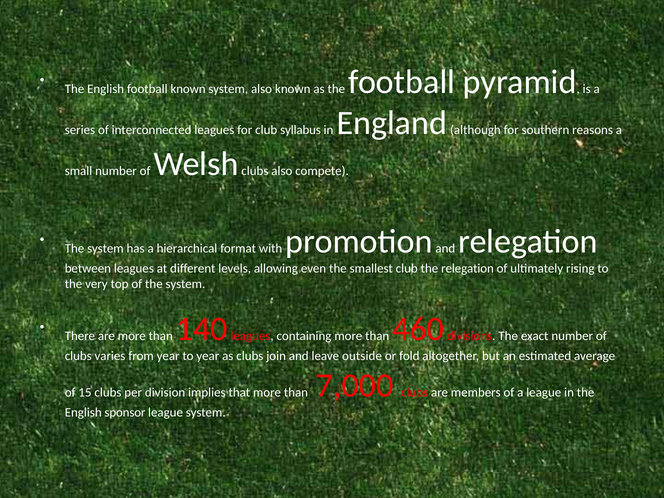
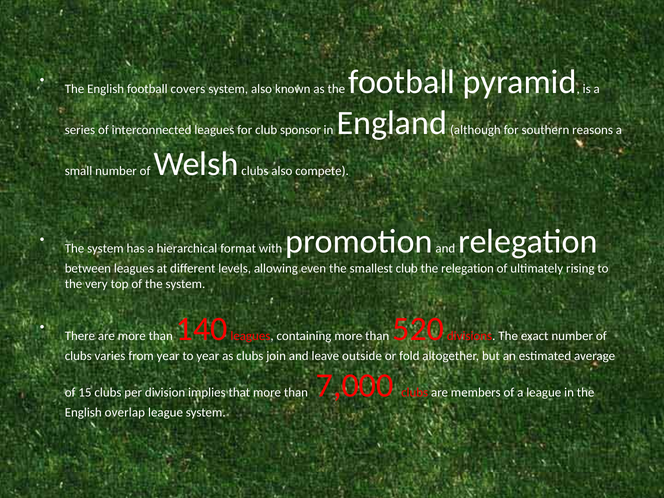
football known: known -> covers
syllabus: syllabus -> sponsor
460: 460 -> 520
sponsor: sponsor -> overlap
